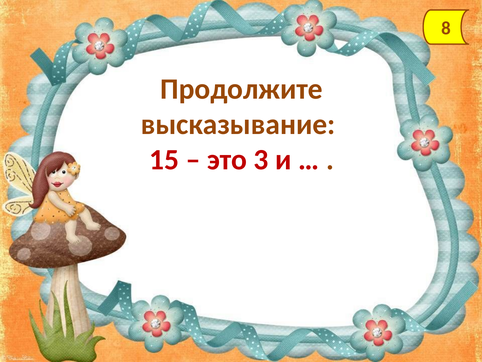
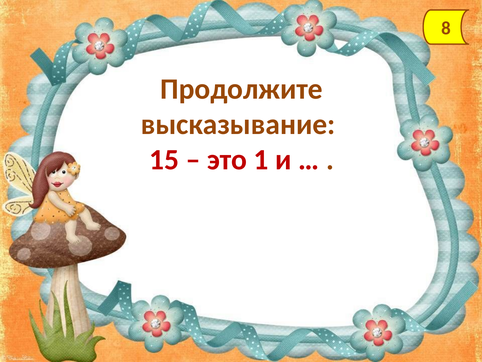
3: 3 -> 1
